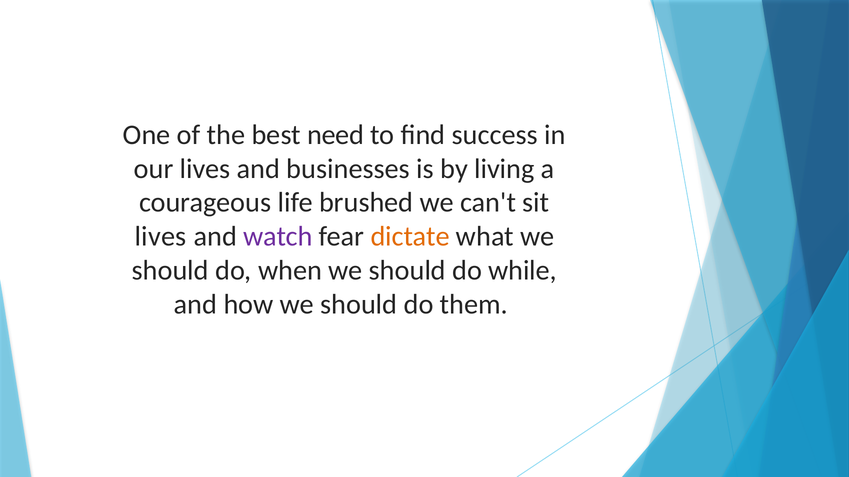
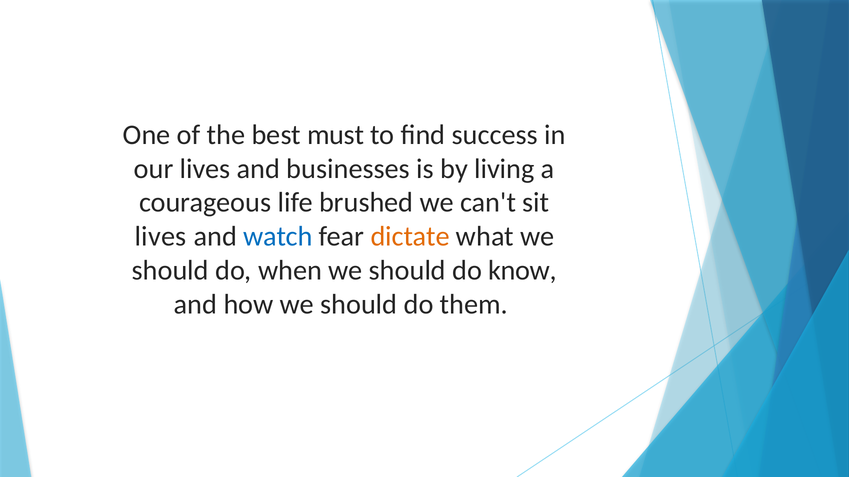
need: need -> must
watch colour: purple -> blue
while: while -> know
